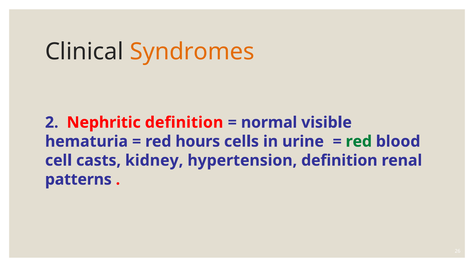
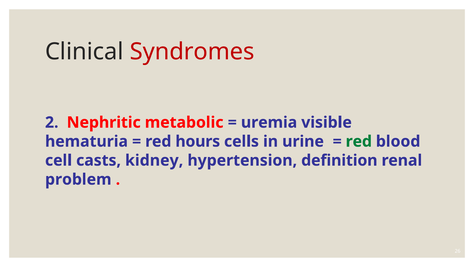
Syndromes colour: orange -> red
Nephritic definition: definition -> metabolic
normal: normal -> uremia
patterns: patterns -> problem
